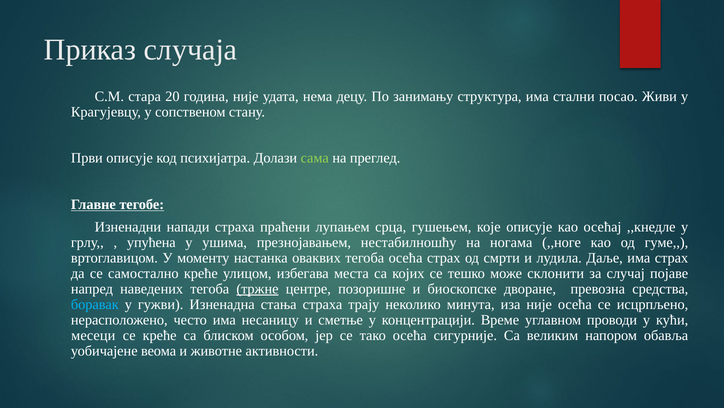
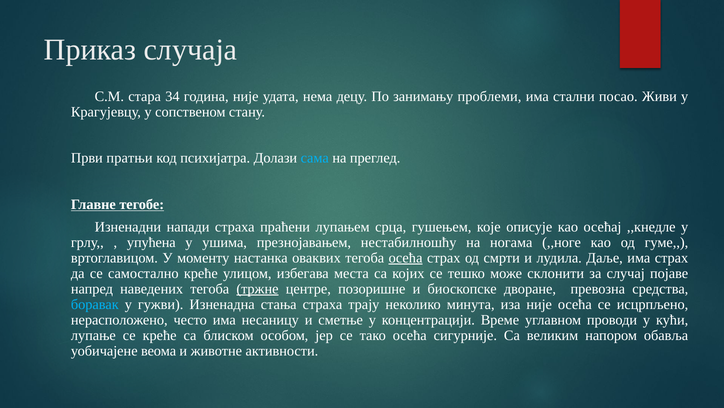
20: 20 -> 34
структура: структура -> проблеми
Први описује: описује -> пратњи
сама colour: light green -> light blue
осећа at (406, 257) underline: none -> present
месеци: месеци -> лупање
